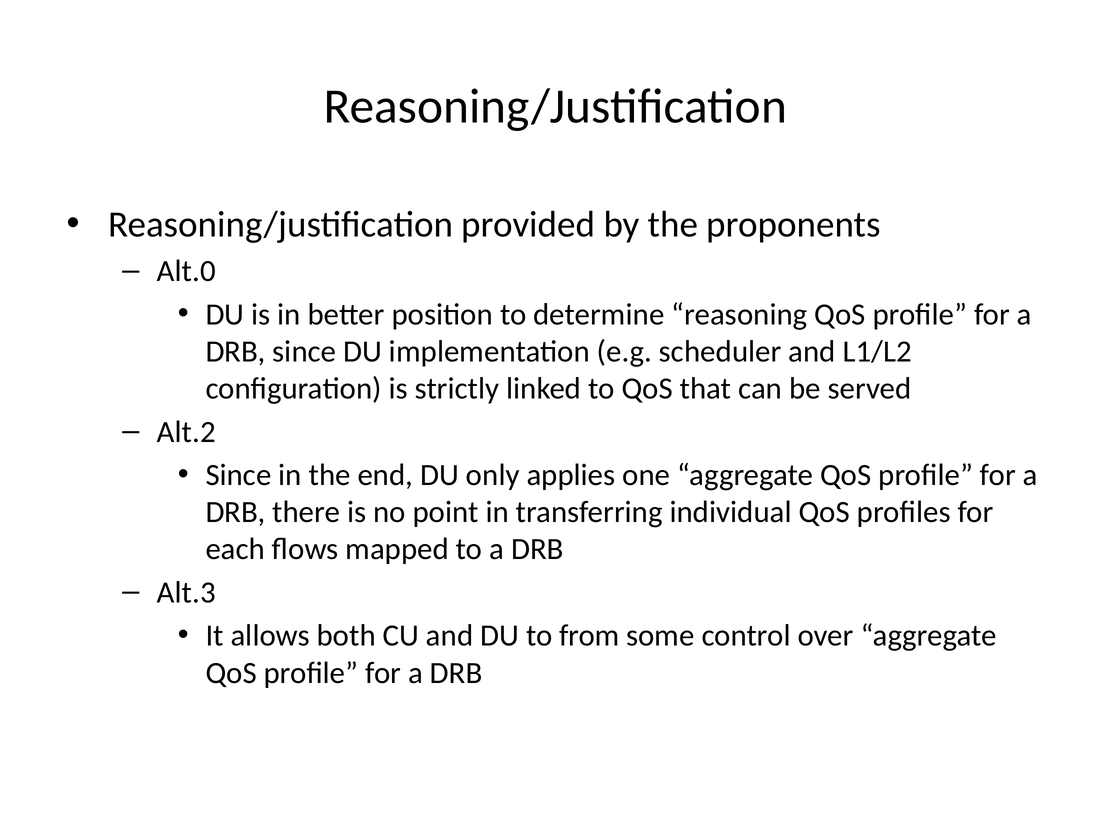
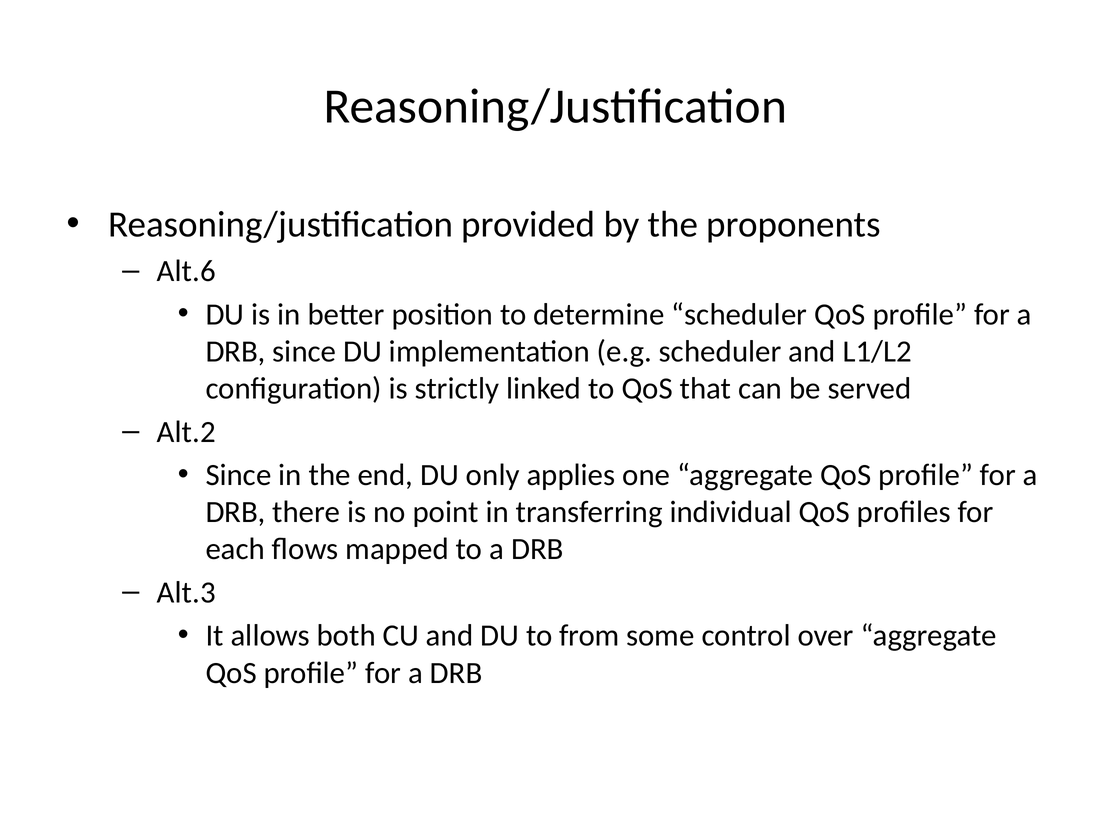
Alt.0: Alt.0 -> Alt.6
determine reasoning: reasoning -> scheduler
